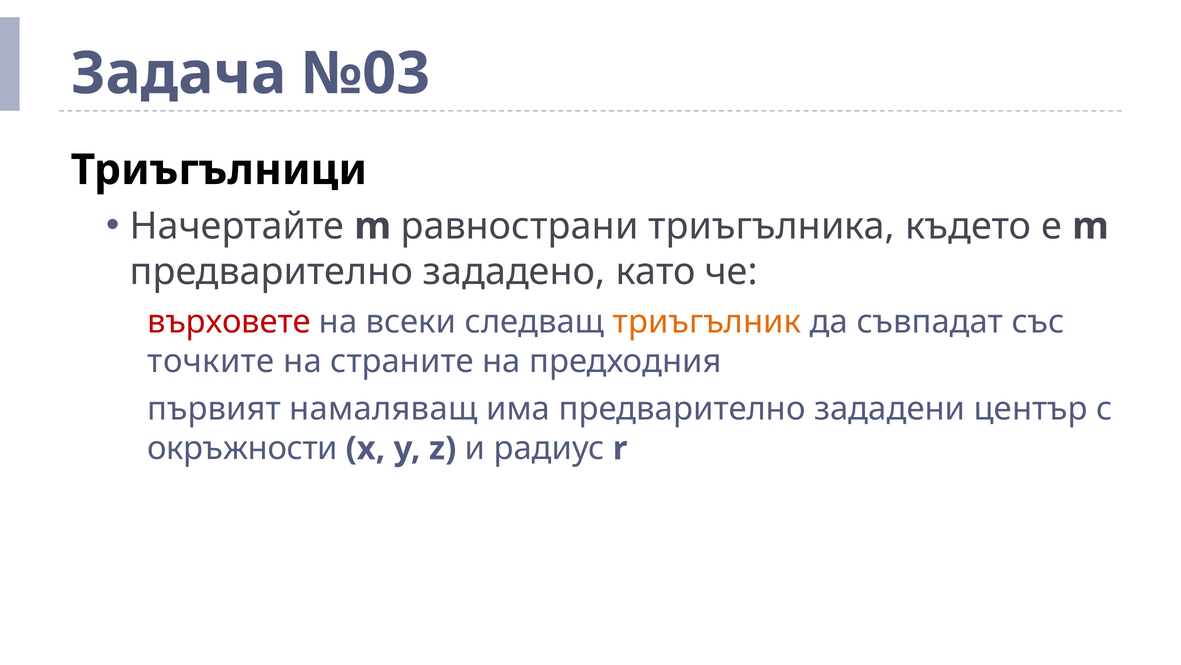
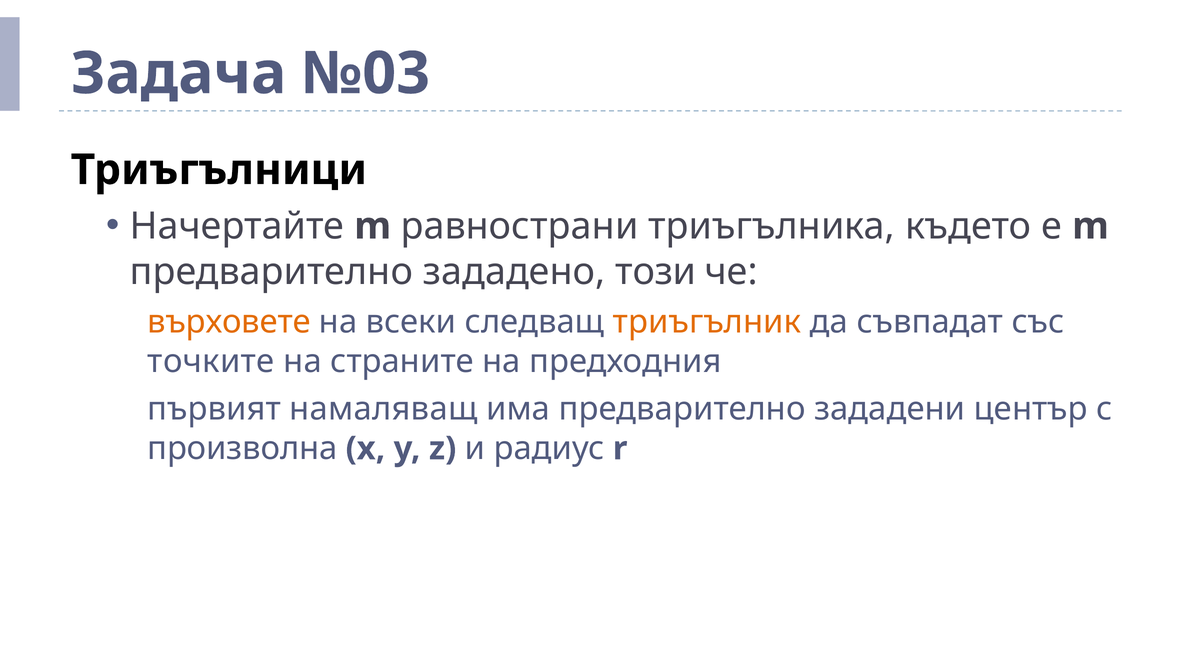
като: като -> този
върховете colour: red -> orange
окръжности: окръжности -> произволна
